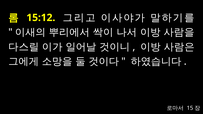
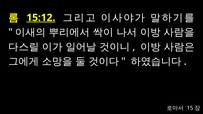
15:12 underline: none -> present
